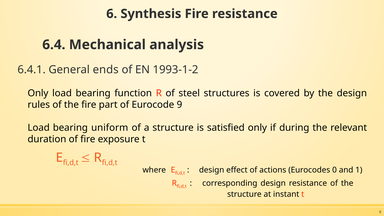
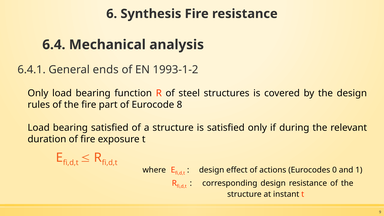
Eurocode 9: 9 -> 8
bearing uniform: uniform -> satisfied
